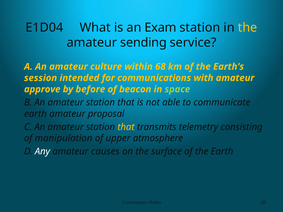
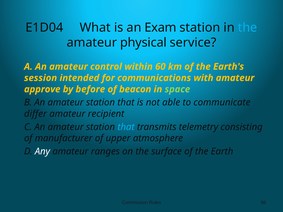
the at (248, 28) colour: yellow -> light blue
sending: sending -> physical
culture: culture -> control
68: 68 -> 60
earth at (35, 114): earth -> differ
proposal: proposal -> recipient
that at (126, 127) colour: yellow -> light blue
manipulation: manipulation -> manufacturer
causes: causes -> ranges
